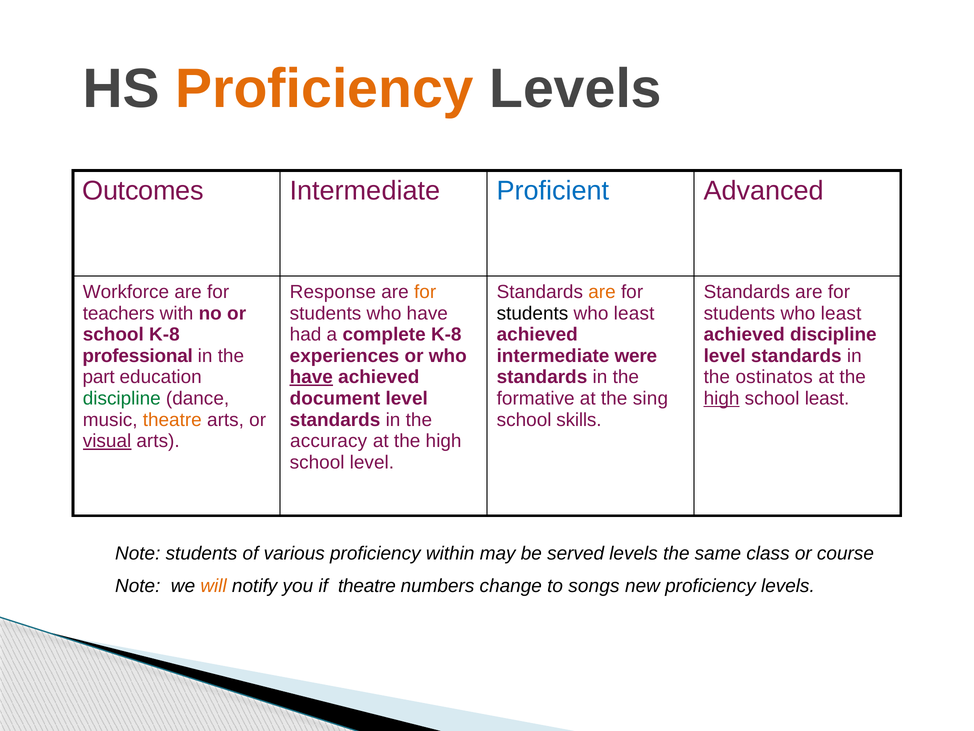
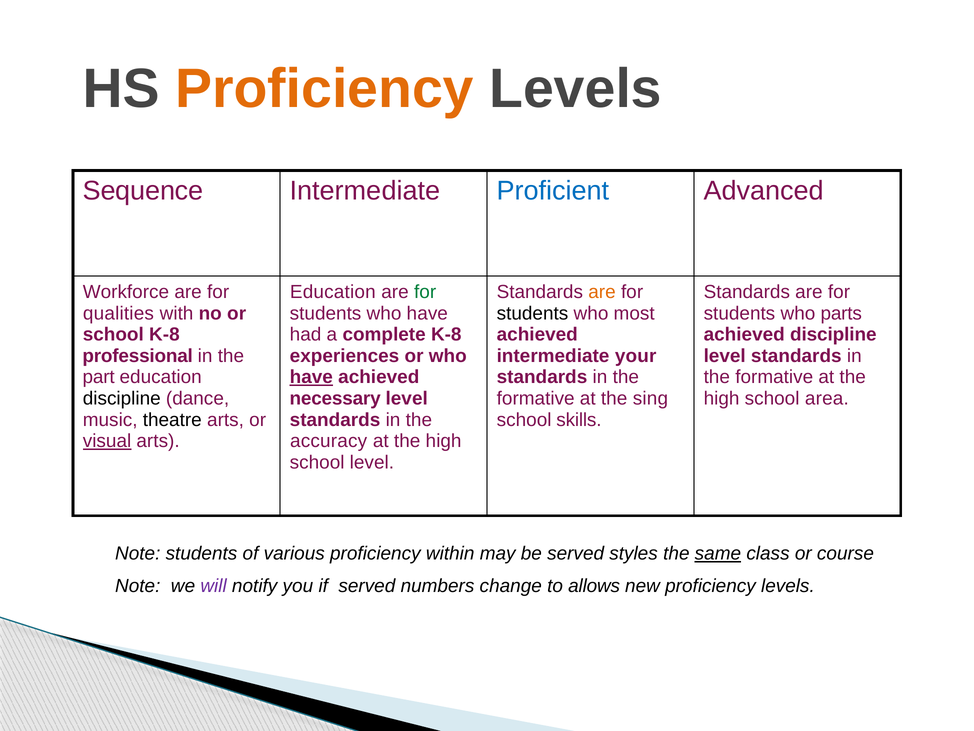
Outcomes: Outcomes -> Sequence
Response at (333, 292): Response -> Education
for at (425, 292) colour: orange -> green
teachers: teachers -> qualities
least at (634, 313): least -> most
least at (841, 313): least -> parts
were: were -> your
ostinatos at (774, 377): ostinatos -> formative
discipline at (122, 398) colour: green -> black
document: document -> necessary
high at (722, 398) underline: present -> none
school least: least -> area
theatre at (172, 419) colour: orange -> black
served levels: levels -> styles
same underline: none -> present
will colour: orange -> purple
if theatre: theatre -> served
songs: songs -> allows
